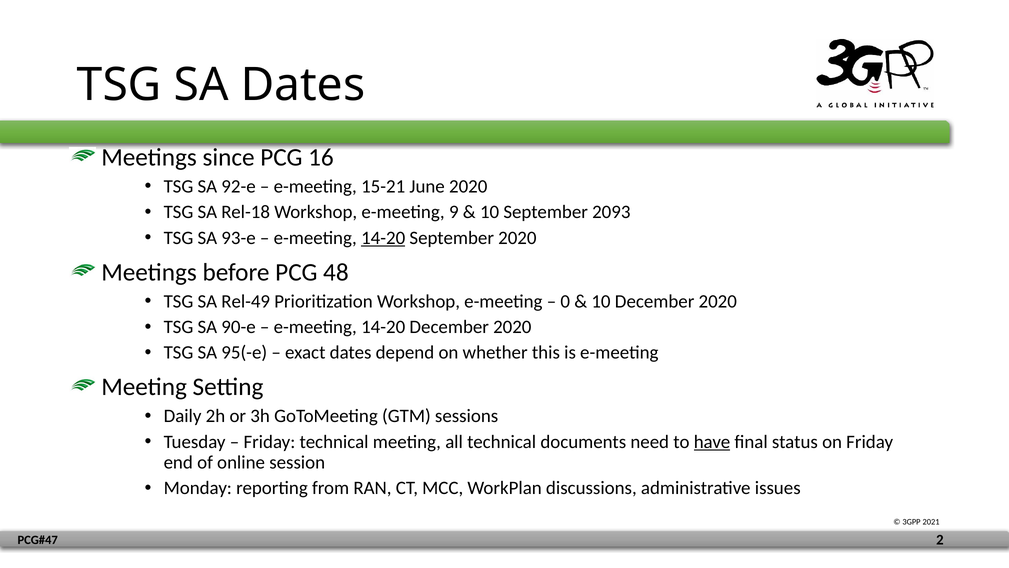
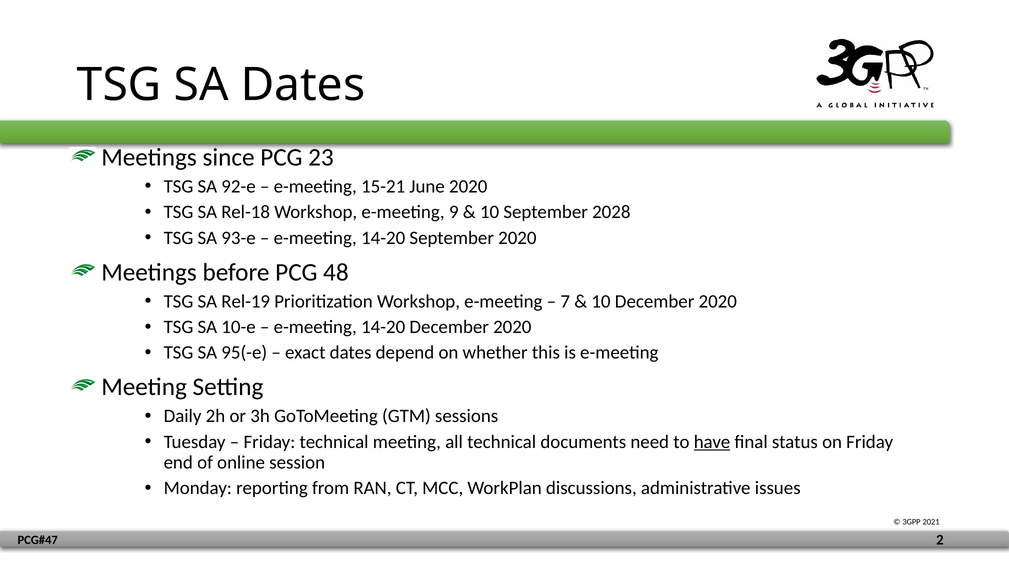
16: 16 -> 23
2093: 2093 -> 2028
14-20 at (383, 238) underline: present -> none
Rel-49: Rel-49 -> Rel-19
0: 0 -> 7
90-e: 90-e -> 10-e
